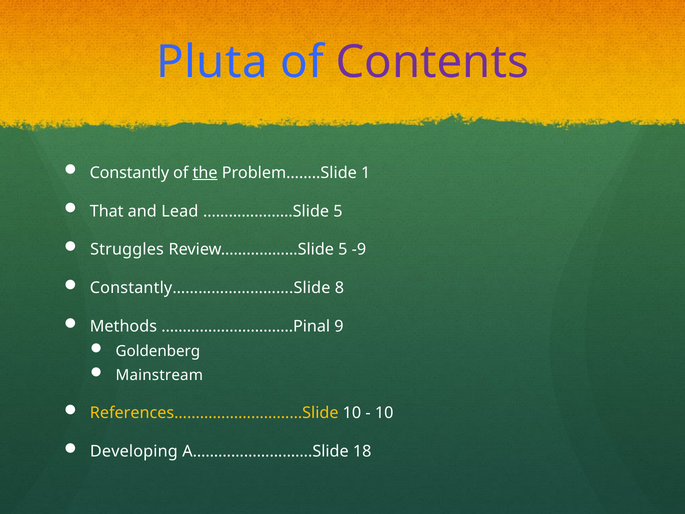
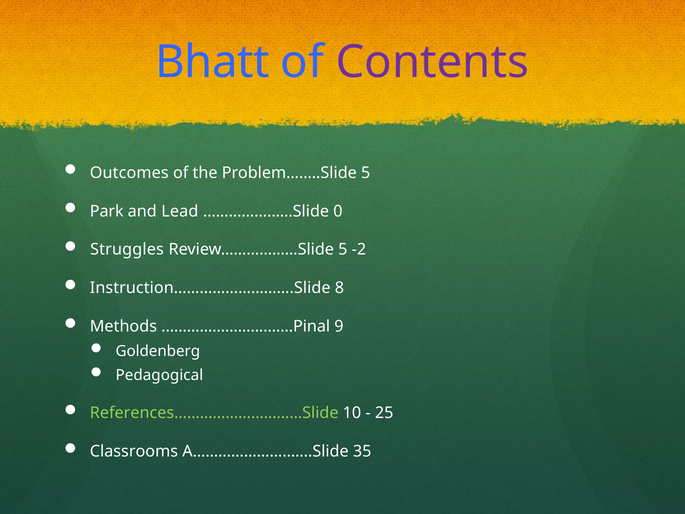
Pluta: Pluta -> Bhatt
Constantly: Constantly -> Outcomes
the underline: present -> none
Problem……..Slide 1: 1 -> 5
That: That -> Park
…………………Slide 5: 5 -> 0
-9: -9 -> -2
Constantly……………………….Slide: Constantly……………………….Slide -> Instruction……………………….Slide
Mainstream: Mainstream -> Pedagogical
References…………………………Slide colour: yellow -> light green
10 at (384, 413): 10 -> 25
Developing: Developing -> Classrooms
18: 18 -> 35
